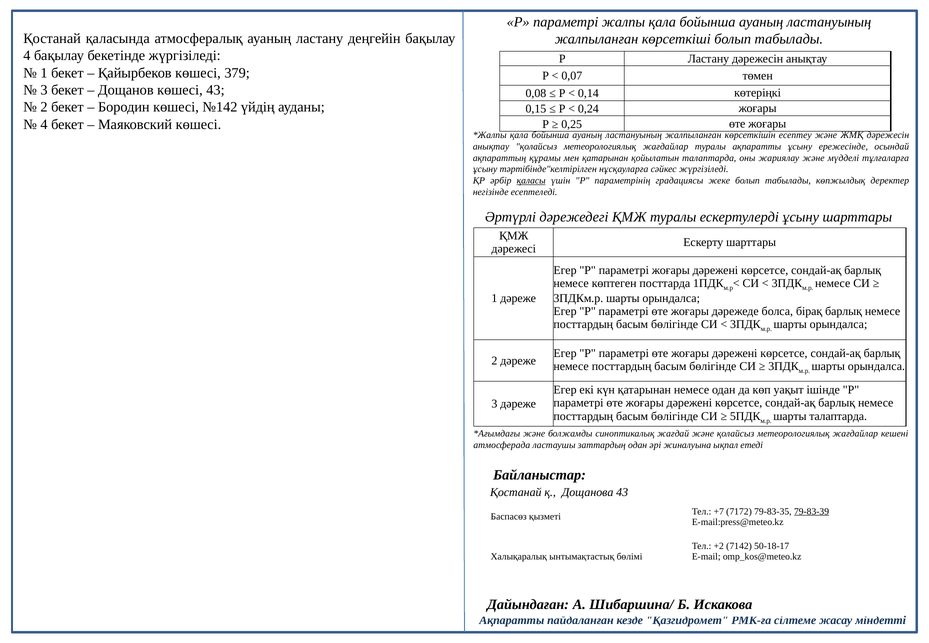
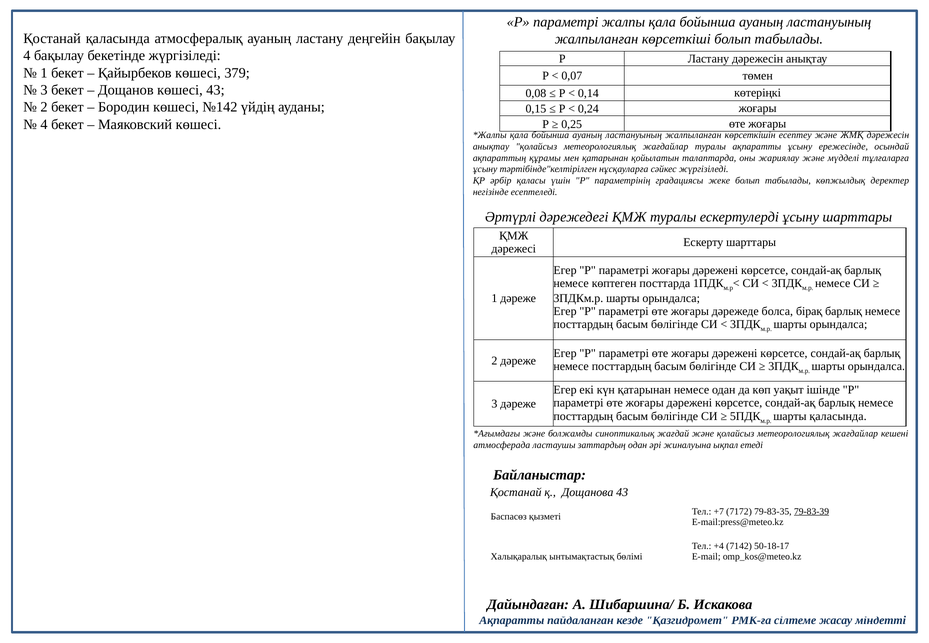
қаласы underline: present -> none
шарты талаптарда: талаптарда -> қаласында
+2: +2 -> +4
